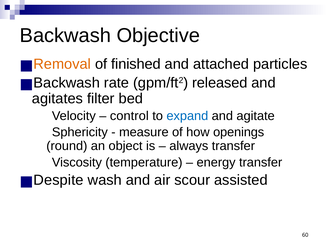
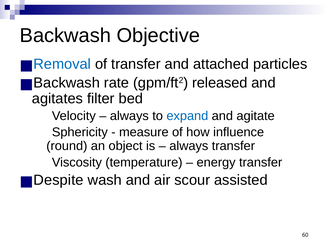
Removal colour: orange -> blue
of finished: finished -> transfer
control at (129, 116): control -> always
openings: openings -> influence
